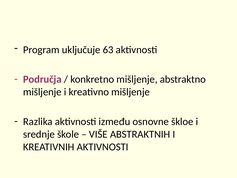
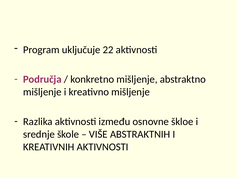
63: 63 -> 22
